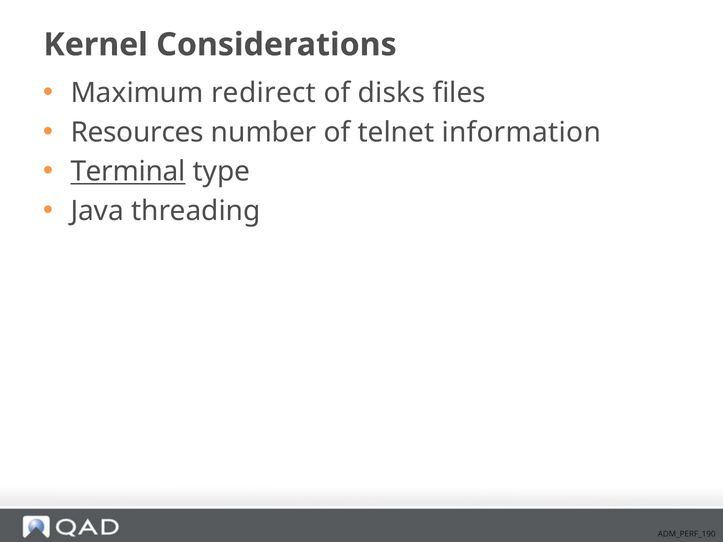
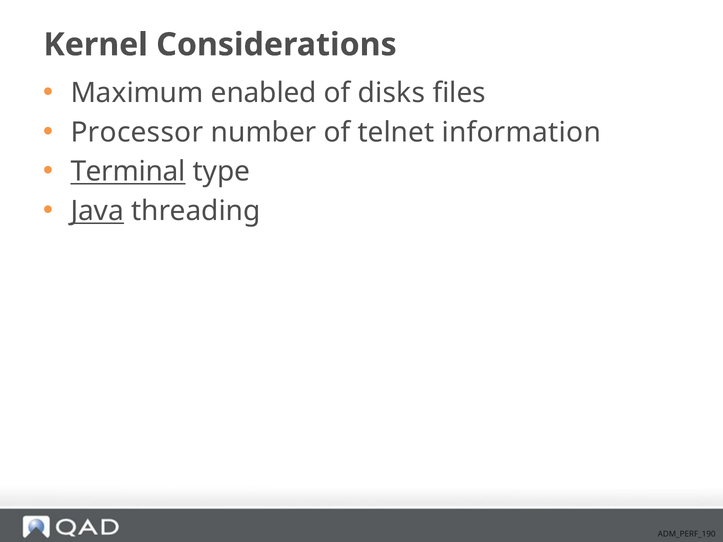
redirect: redirect -> enabled
Resources: Resources -> Processor
Java underline: none -> present
